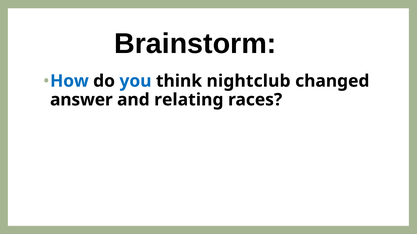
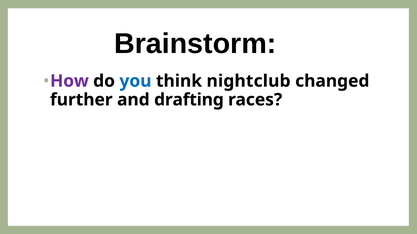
How colour: blue -> purple
answer: answer -> further
relating: relating -> drafting
